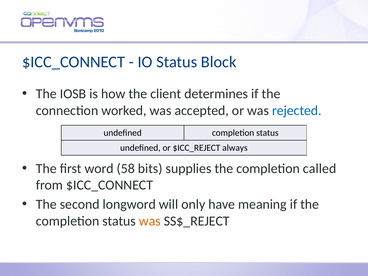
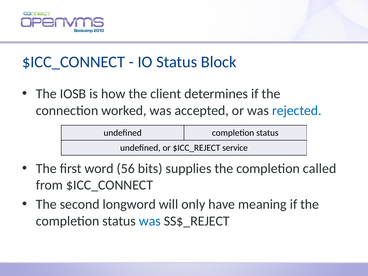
always: always -> service
58: 58 -> 56
was at (150, 221) colour: orange -> blue
